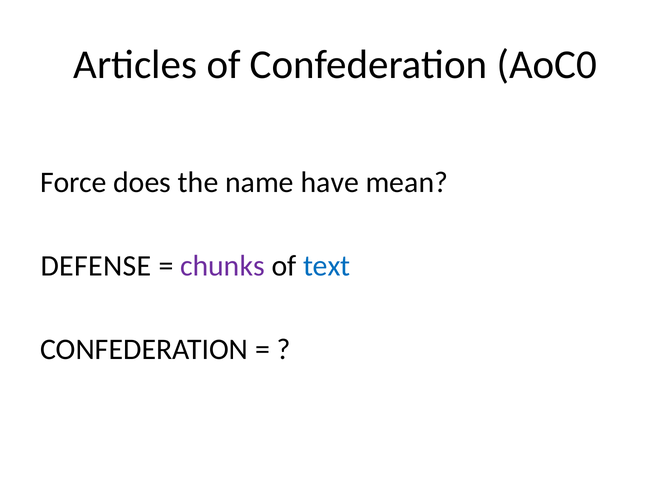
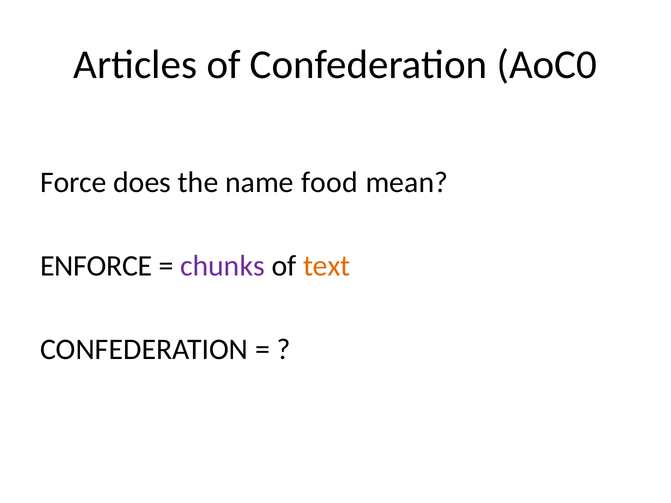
have: have -> food
DEFENSE: DEFENSE -> ENFORCE
text colour: blue -> orange
